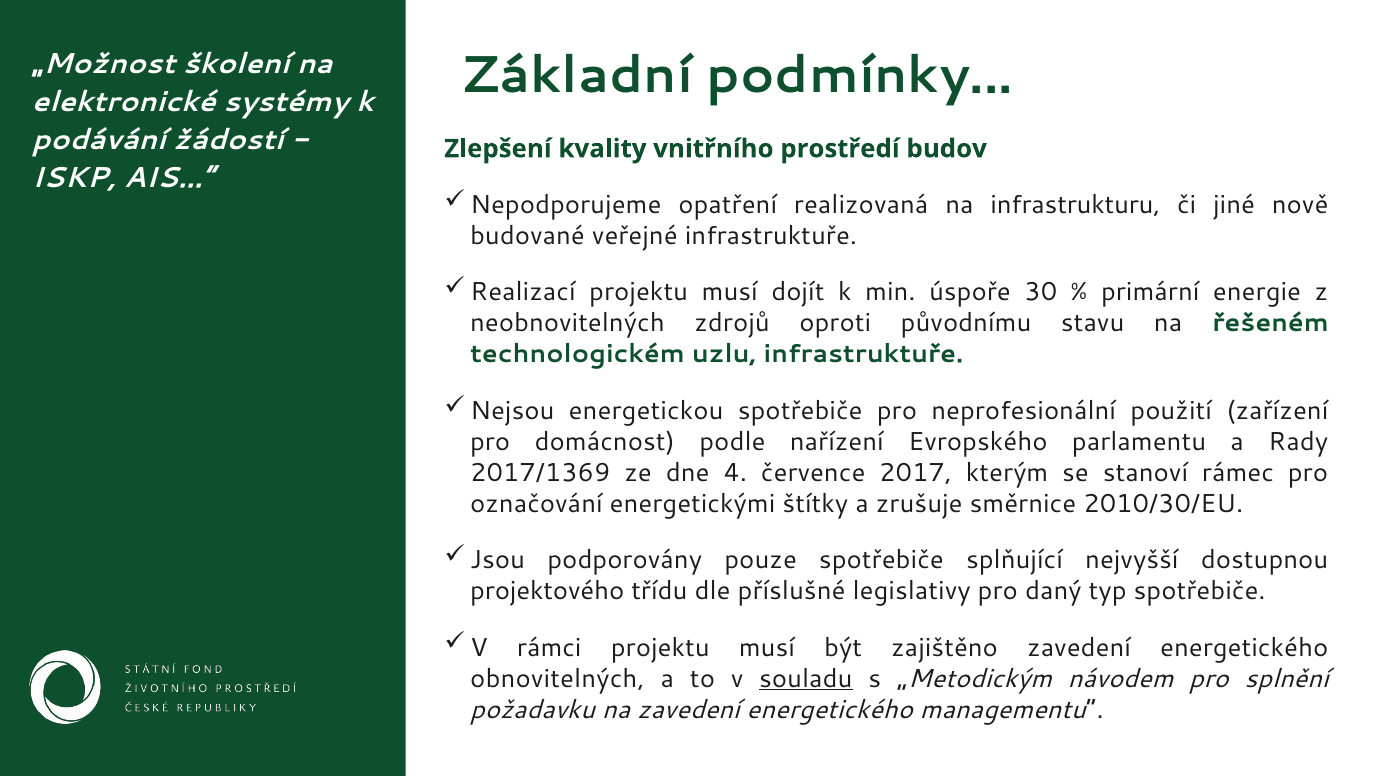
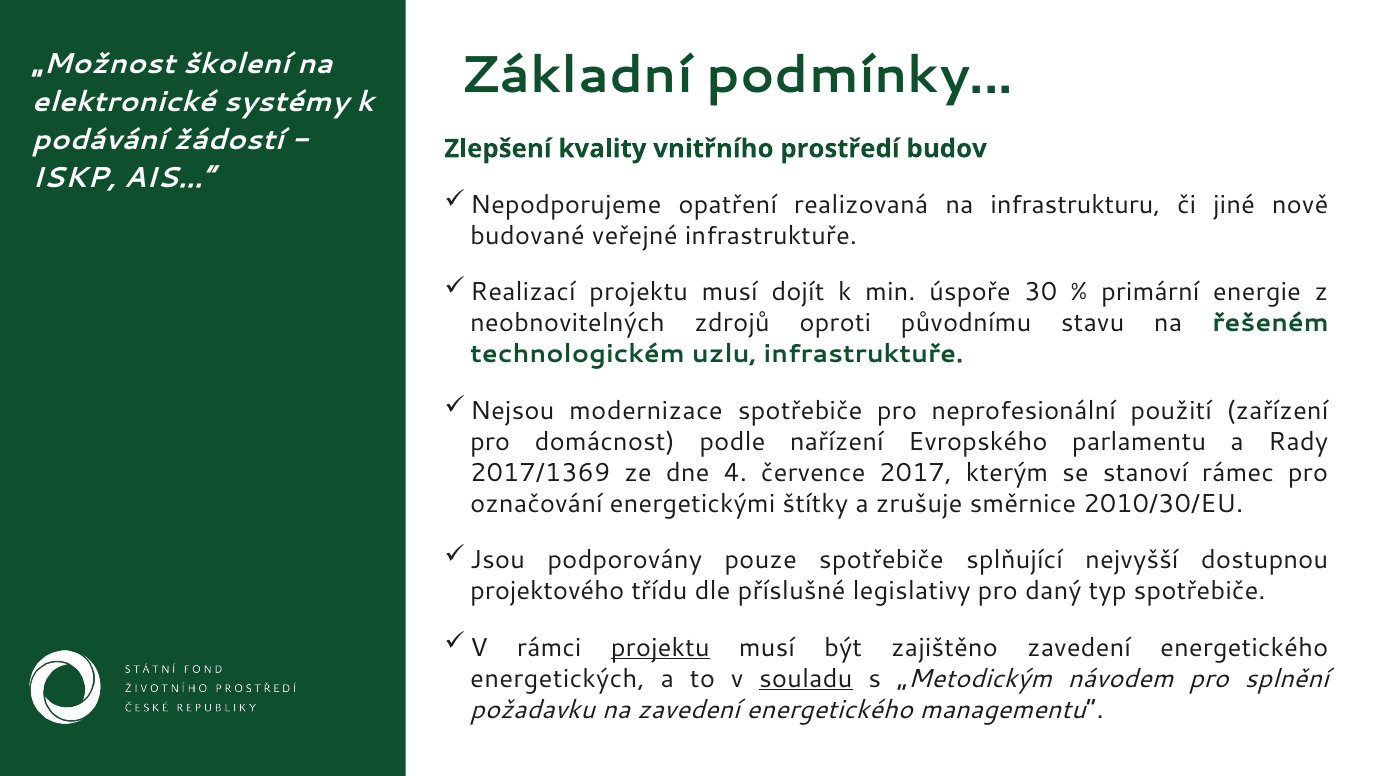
energetickou: energetickou -> modernizace
projektu at (660, 647) underline: none -> present
obnovitelných: obnovitelných -> energetických
